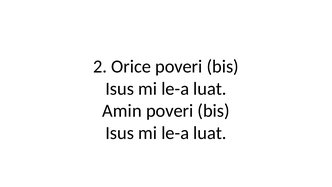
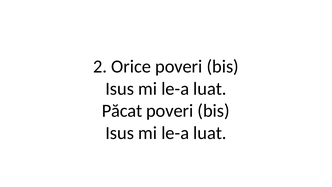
Amin: Amin -> Păcat
